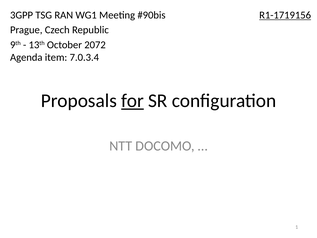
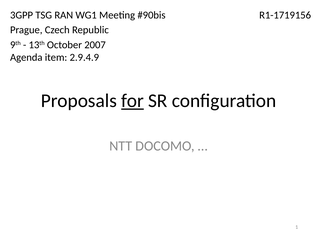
R1-1719156 underline: present -> none
2072: 2072 -> 2007
7.0.3.4: 7.0.3.4 -> 2.9.4.9
